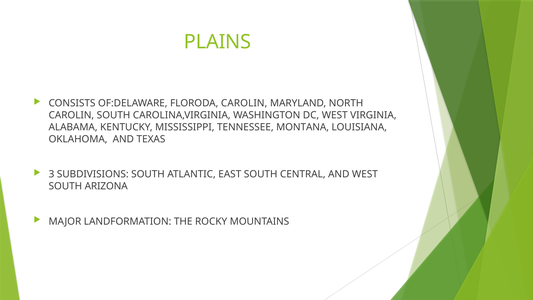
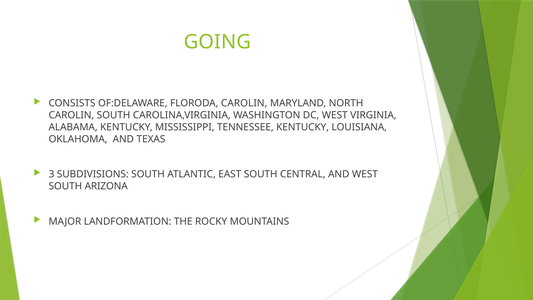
PLAINS: PLAINS -> GOING
TENNESSEE MONTANA: MONTANA -> KENTUCKY
